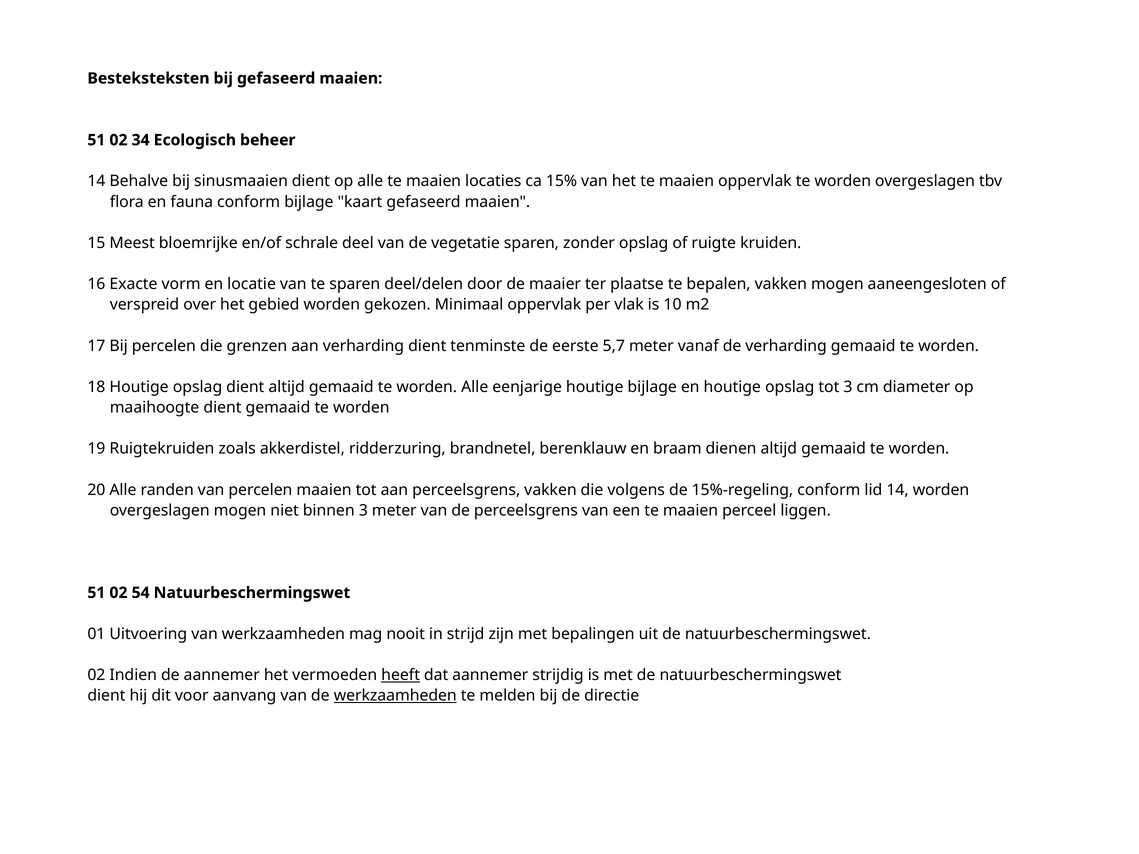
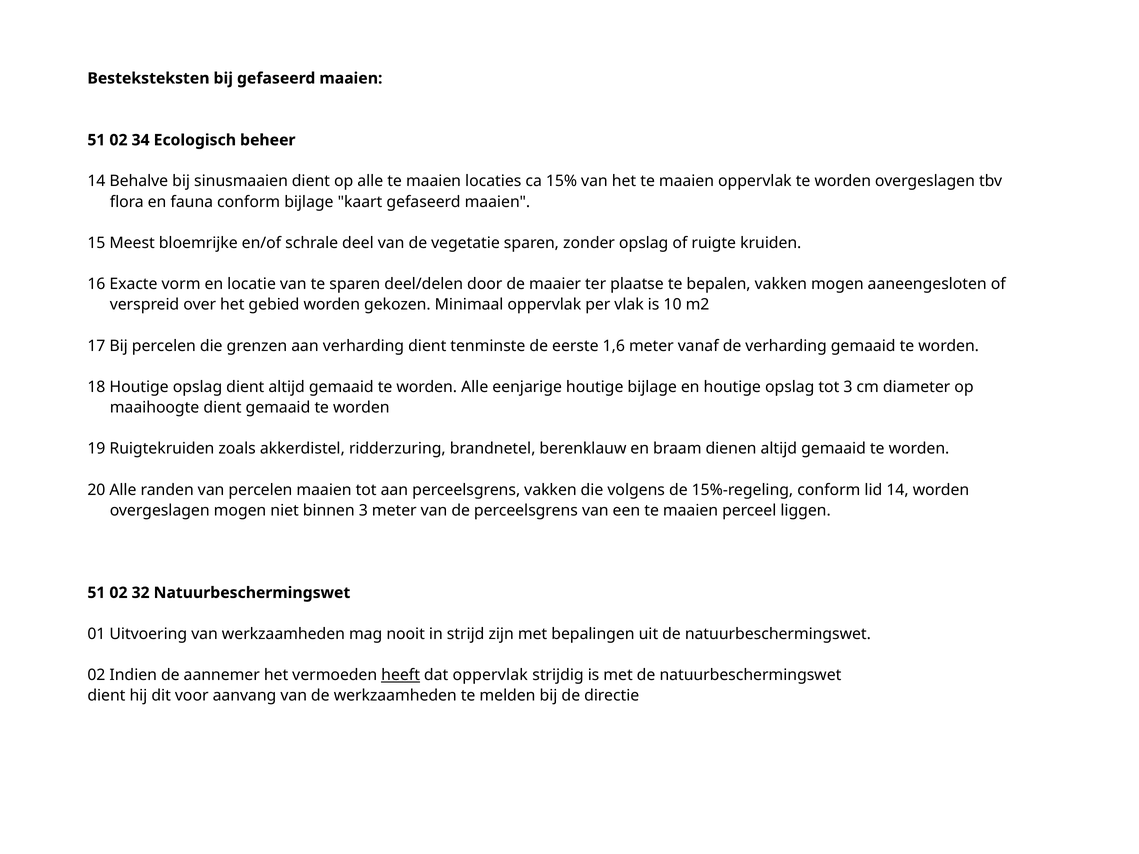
5,7: 5,7 -> 1,6
54: 54 -> 32
dat aannemer: aannemer -> oppervlak
werkzaamheden at (395, 696) underline: present -> none
